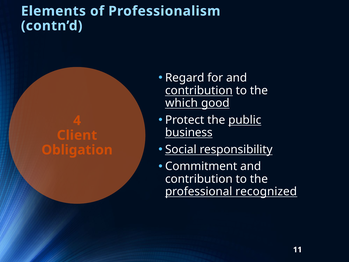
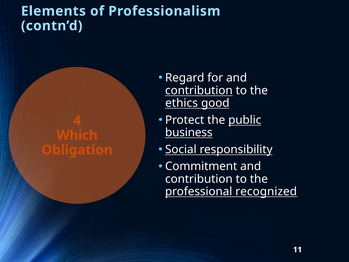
which: which -> ethics
Client: Client -> Which
